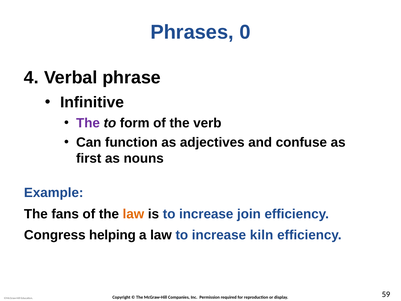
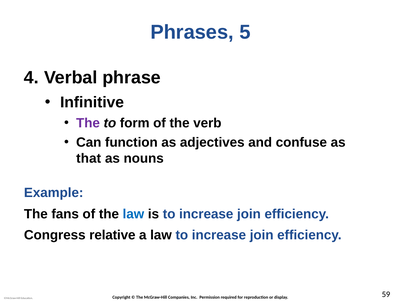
0: 0 -> 5
first: first -> that
law at (133, 214) colour: orange -> blue
helping: helping -> relative
law to increase kiln: kiln -> join
